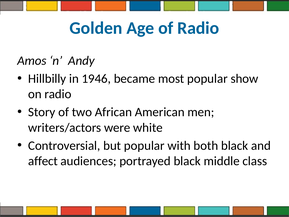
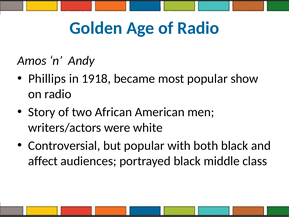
Hillbilly: Hillbilly -> Phillips
1946: 1946 -> 1918
